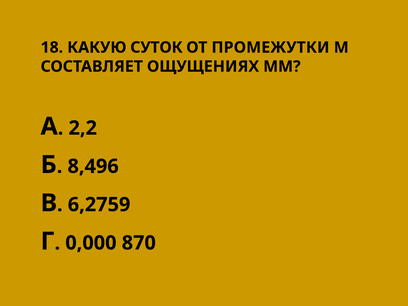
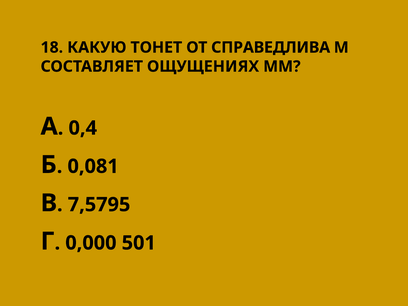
СУТОК: СУТОК -> ТОНЕТ
ПРОМЕЖУТКИ: ПРОМЕЖУТКИ -> СПРАВЕДЛИВА
2,2: 2,2 -> 0,4
8,496: 8,496 -> 0,081
6,2759: 6,2759 -> 7,5795
870: 870 -> 501
